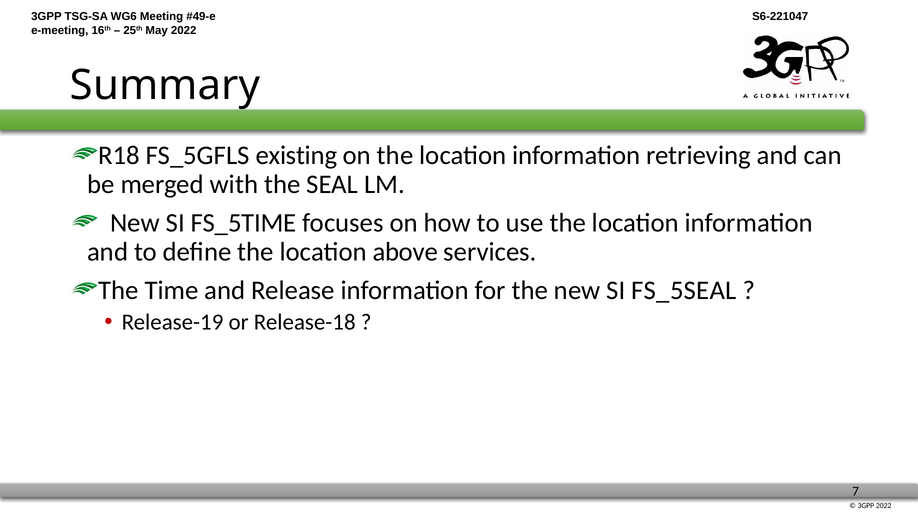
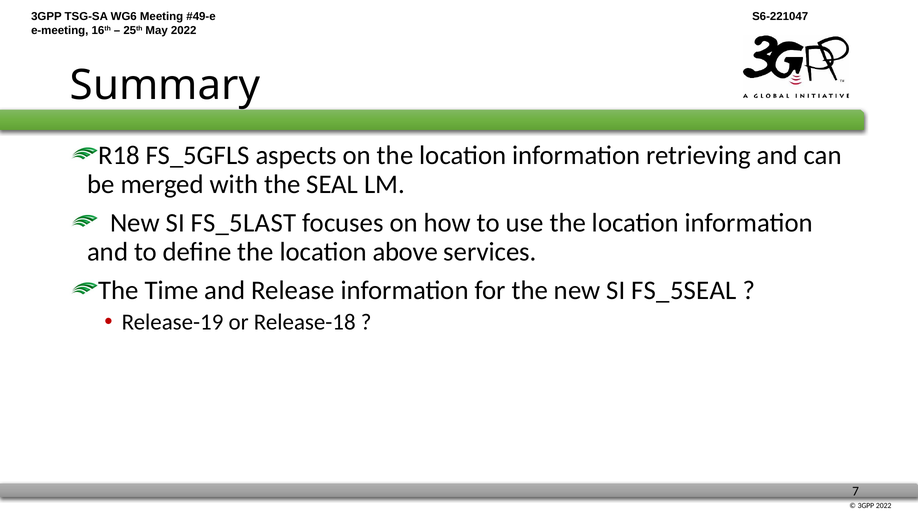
existing: existing -> aspects
FS_5TIME: FS_5TIME -> FS_5LAST
